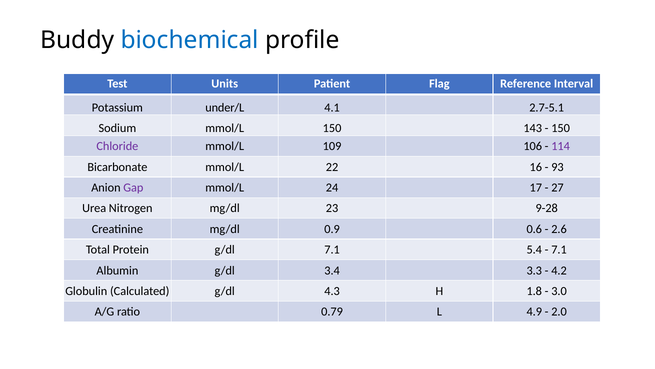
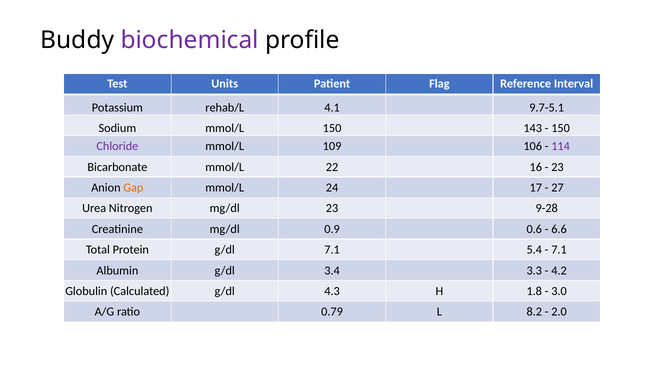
biochemical colour: blue -> purple
under/L: under/L -> rehab/L
2.7-5.1: 2.7-5.1 -> 9.7-5.1
93 at (557, 167): 93 -> 23
Gap colour: purple -> orange
2.6: 2.6 -> 6.6
4.9: 4.9 -> 8.2
